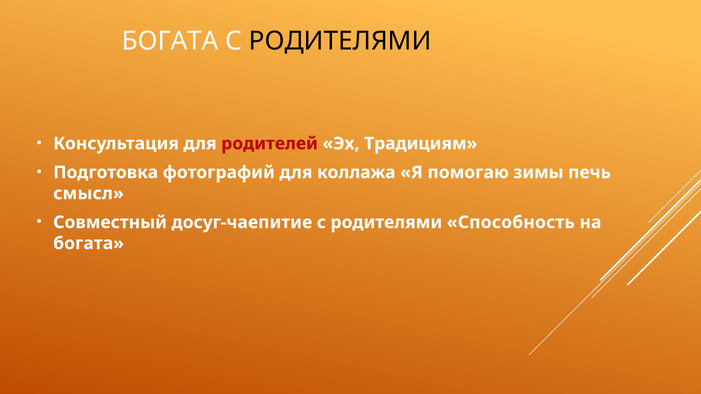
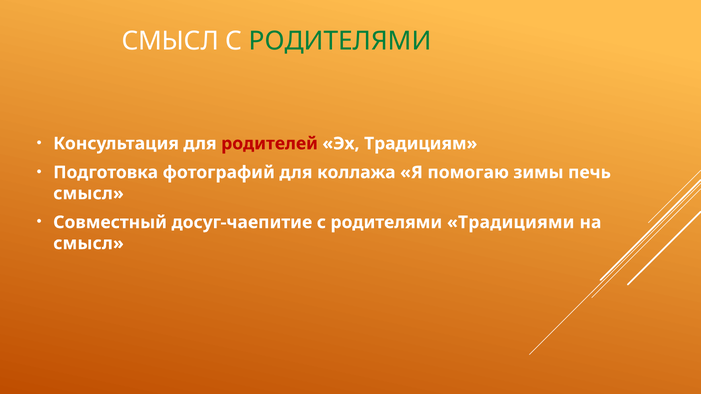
БОГАТА at (170, 41): БОГАТА -> СМЫСЛ
РОДИТЕЛЯМИ at (340, 41) colour: black -> green
Способность: Способность -> Традициями
богата at (89, 244): богата -> смысл
